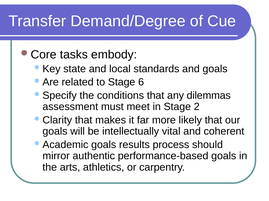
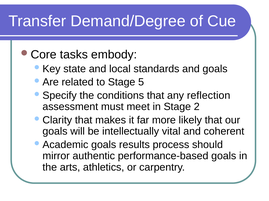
6: 6 -> 5
dilemmas: dilemmas -> reflection
